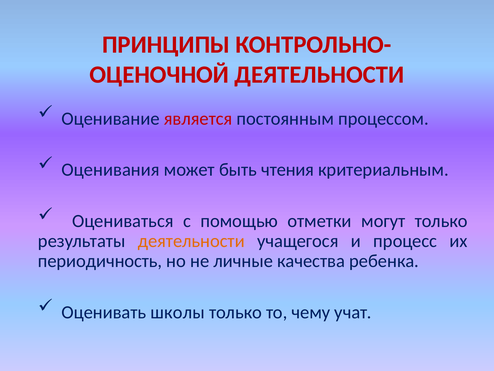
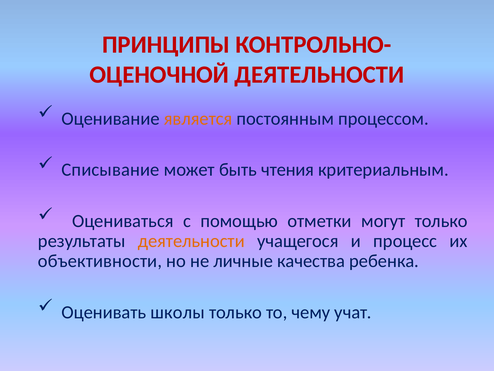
является colour: red -> orange
Оценивания: Оценивания -> Списывание
периодичность: периодичность -> объективности
